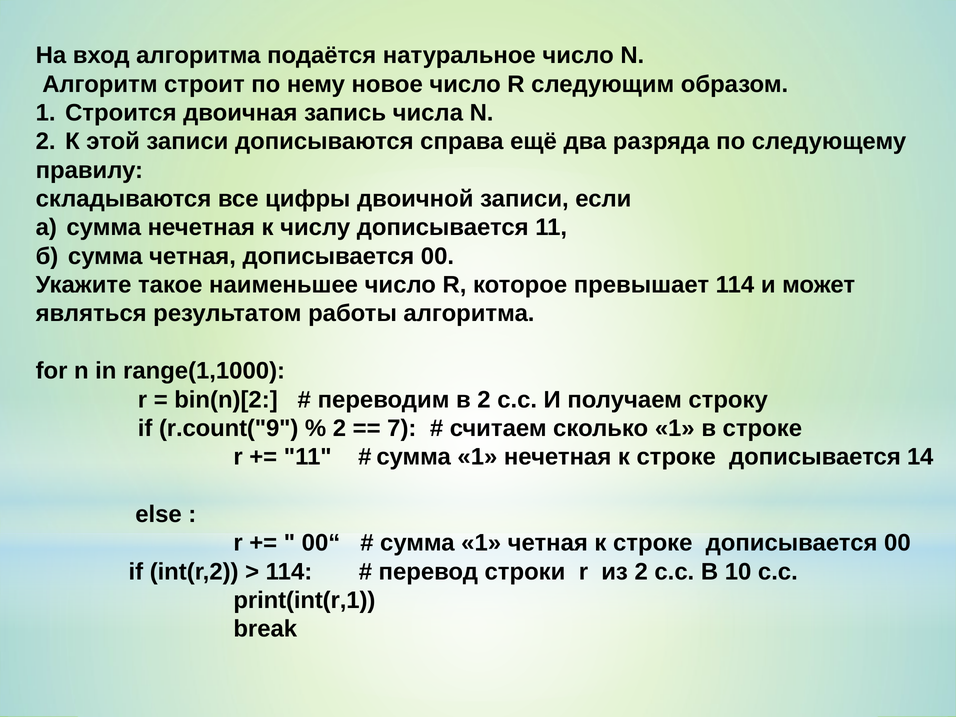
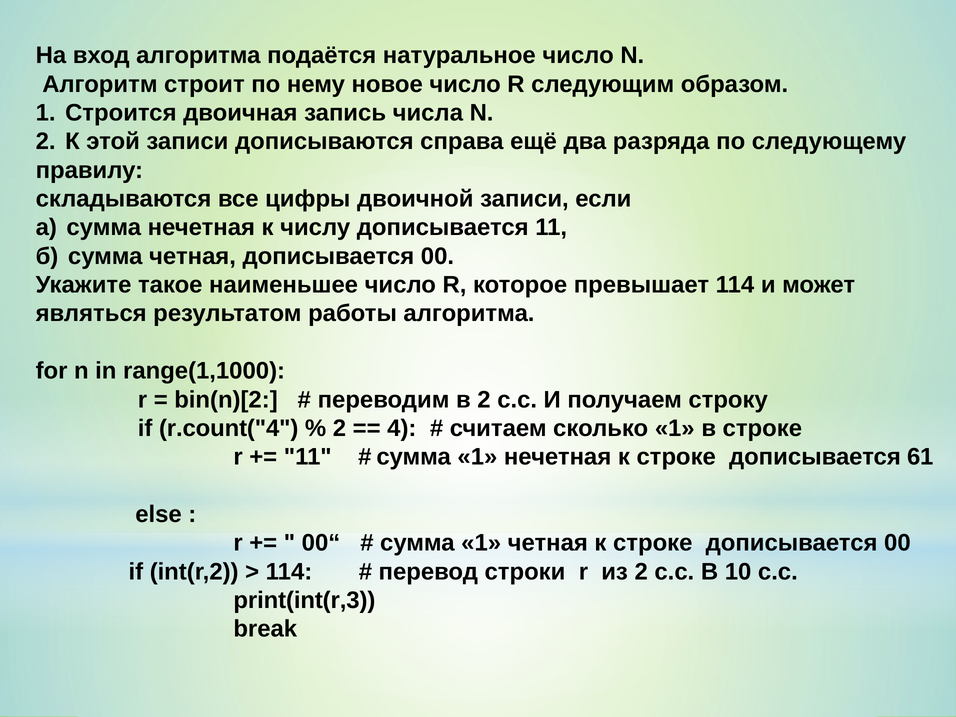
r.count("9: r.count("9 -> r.count("4
7: 7 -> 4
14: 14 -> 61
print(int(r,1: print(int(r,1 -> print(int(r,3
